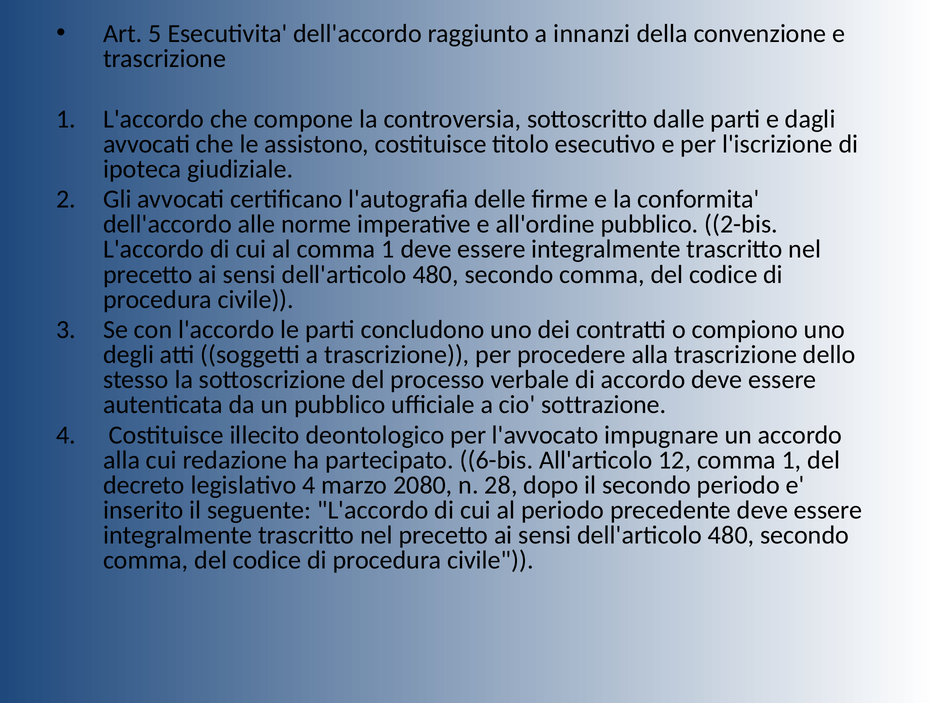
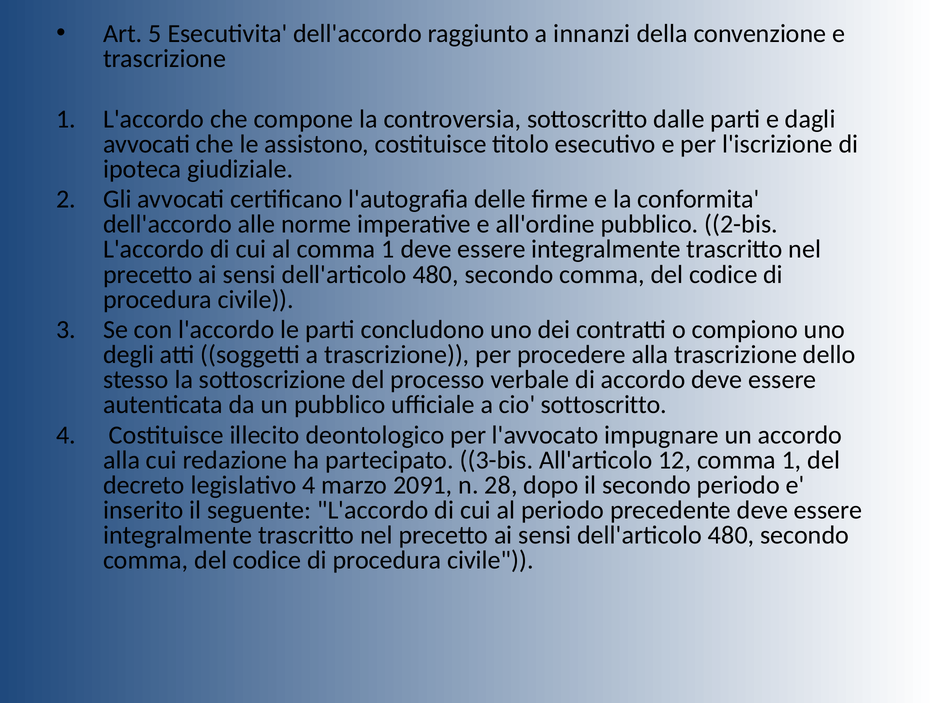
cio sottrazione: sottrazione -> sottoscritto
6-bis: 6-bis -> 3-bis
2080: 2080 -> 2091
